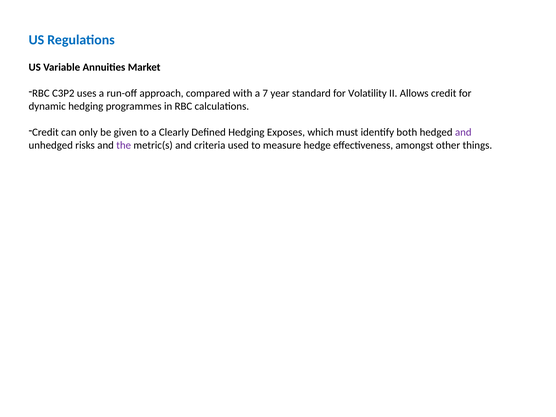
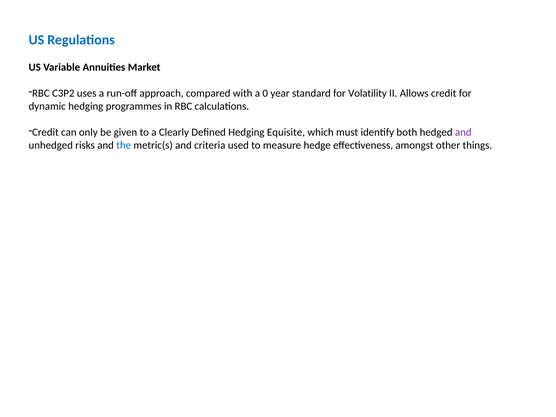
7: 7 -> 0
Exposes: Exposes -> Equisite
the colour: purple -> blue
